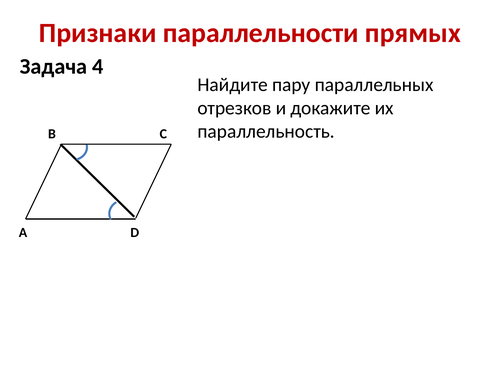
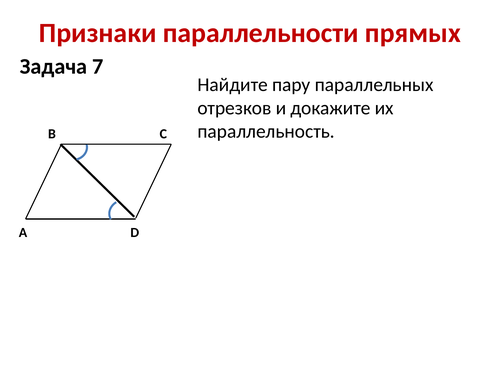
4: 4 -> 7
